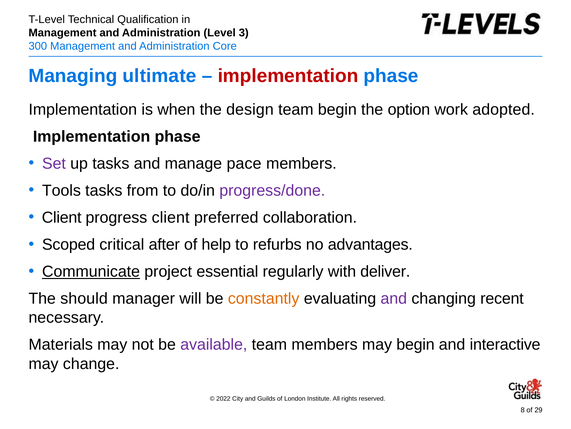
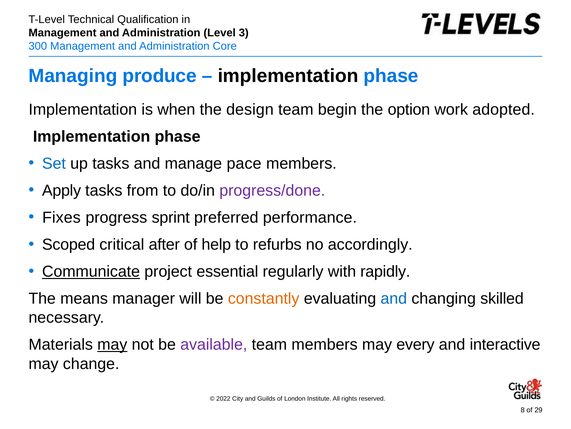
ultimate: ultimate -> produce
implementation at (288, 76) colour: red -> black
Set colour: purple -> blue
Tools: Tools -> Apply
Client at (62, 217): Client -> Fixes
progress client: client -> sprint
collaboration: collaboration -> performance
advantages: advantages -> accordingly
deliver: deliver -> rapidly
should: should -> means
and at (394, 298) colour: purple -> blue
recent: recent -> skilled
may at (112, 344) underline: none -> present
may begin: begin -> every
